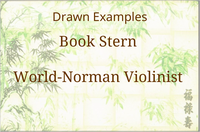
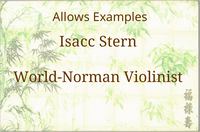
Drawn: Drawn -> Allows
Book: Book -> Isacc
